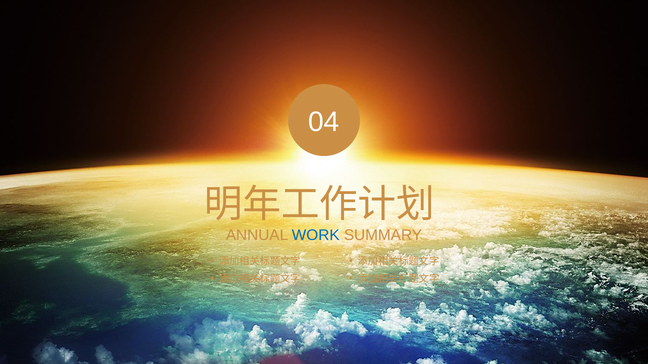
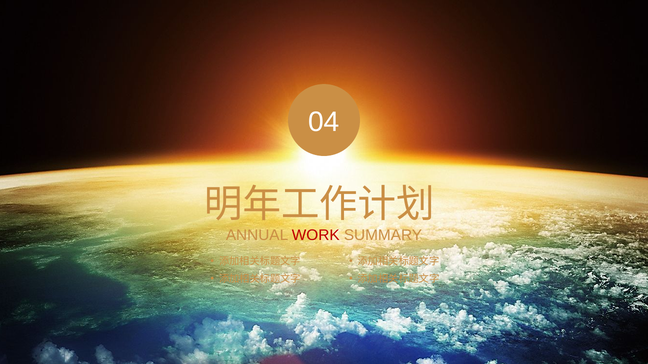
WORK colour: blue -> red
